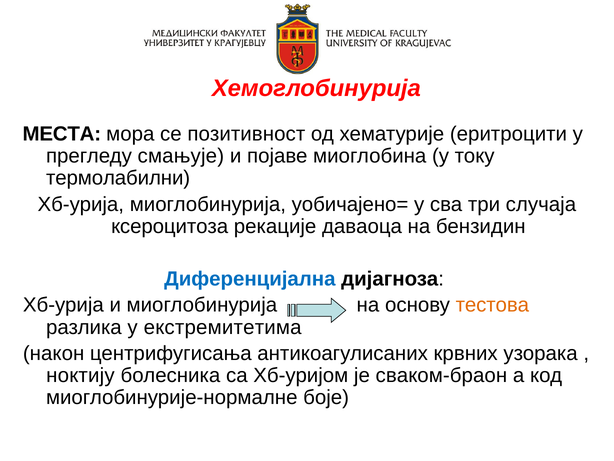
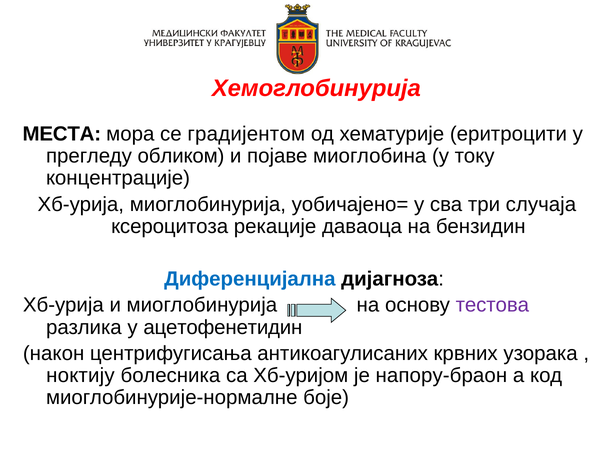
позитивност: позитивност -> градијентом
смањује: смањује -> обликом
термолабилни: термолабилни -> концентрацијe
тестова colour: orange -> purple
екстремитетима: екстремитетима -> ацетофенетидин
сваком-браон: сваком-браон -> напору-браон
